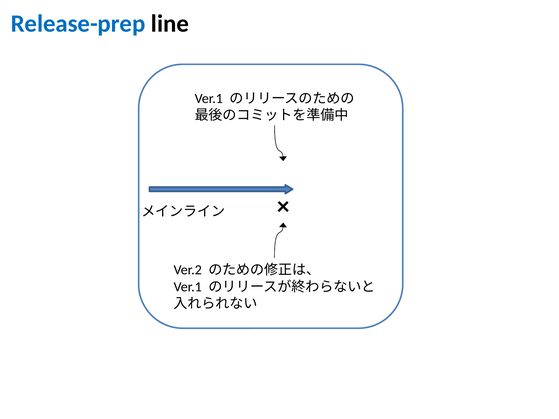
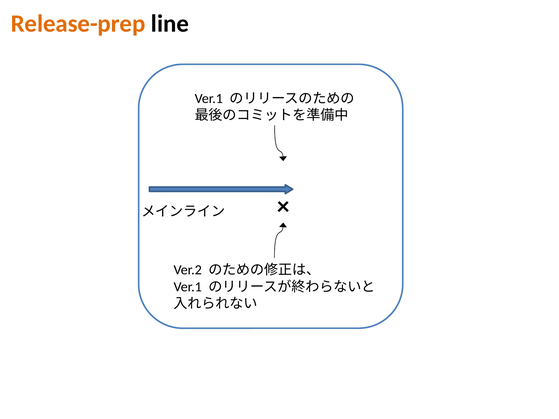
Release-prep colour: blue -> orange
